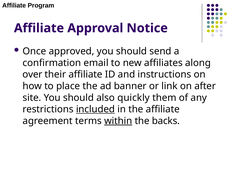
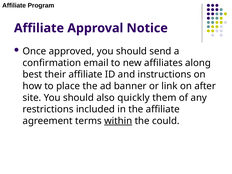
over: over -> best
included underline: present -> none
backs: backs -> could
